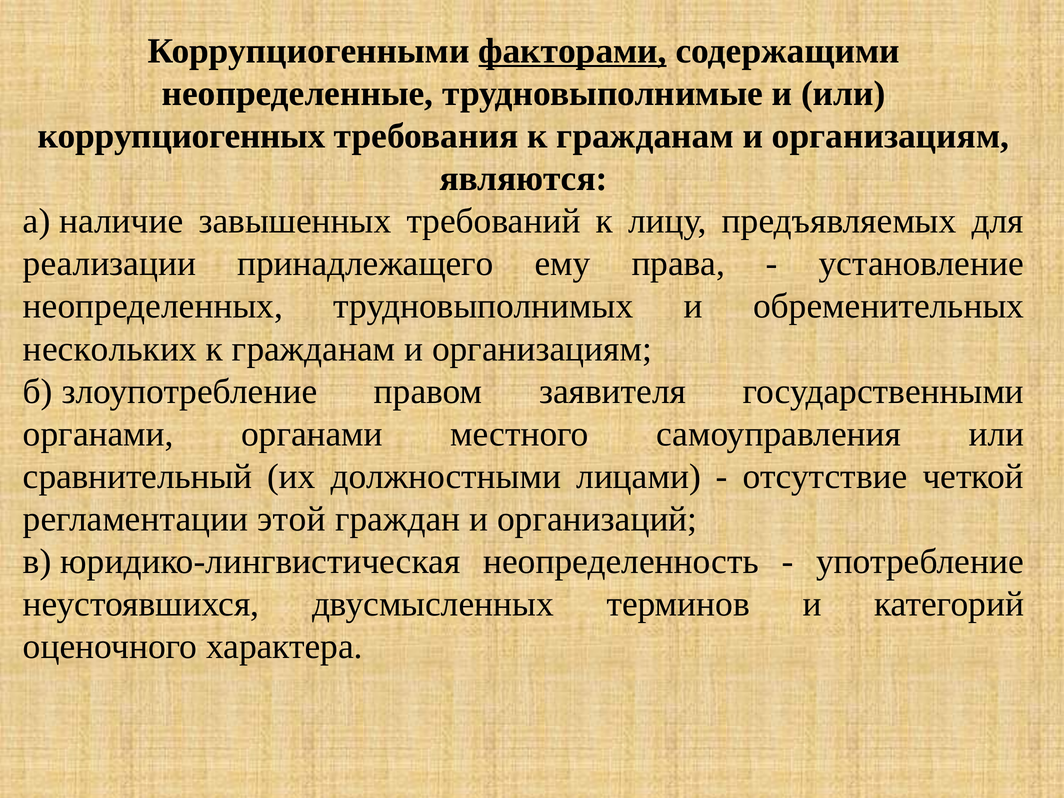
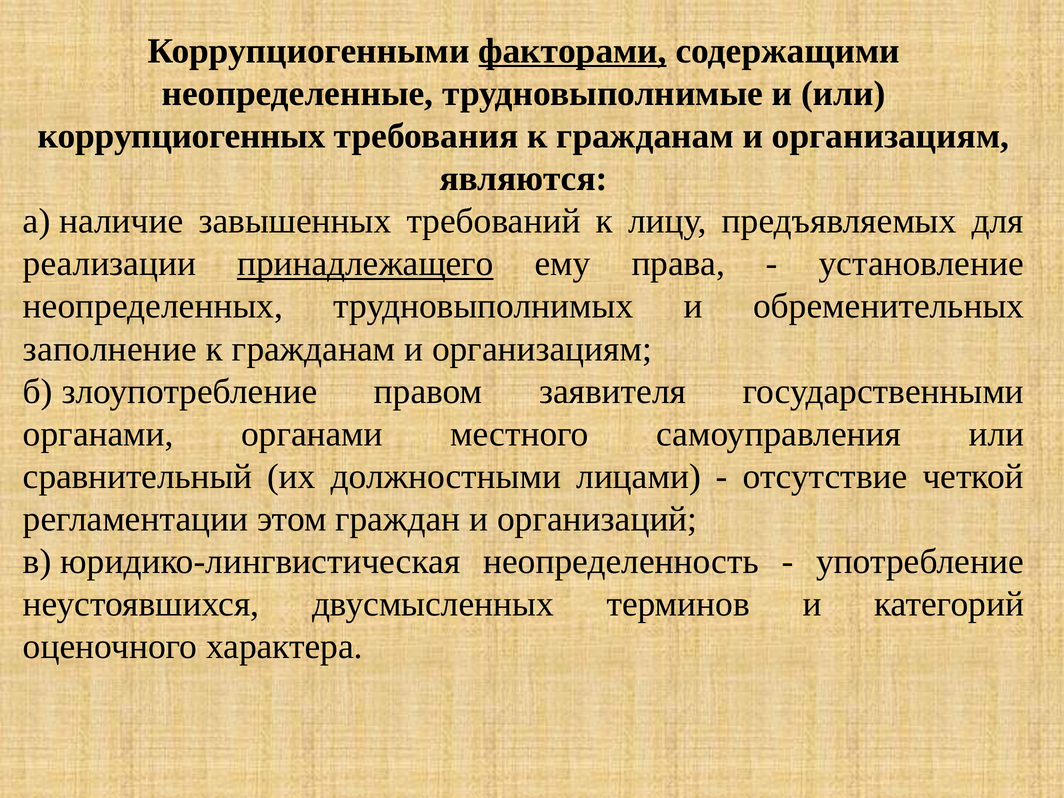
принадлежащего underline: none -> present
нескольких: нескольких -> заполнение
этой: этой -> этом
